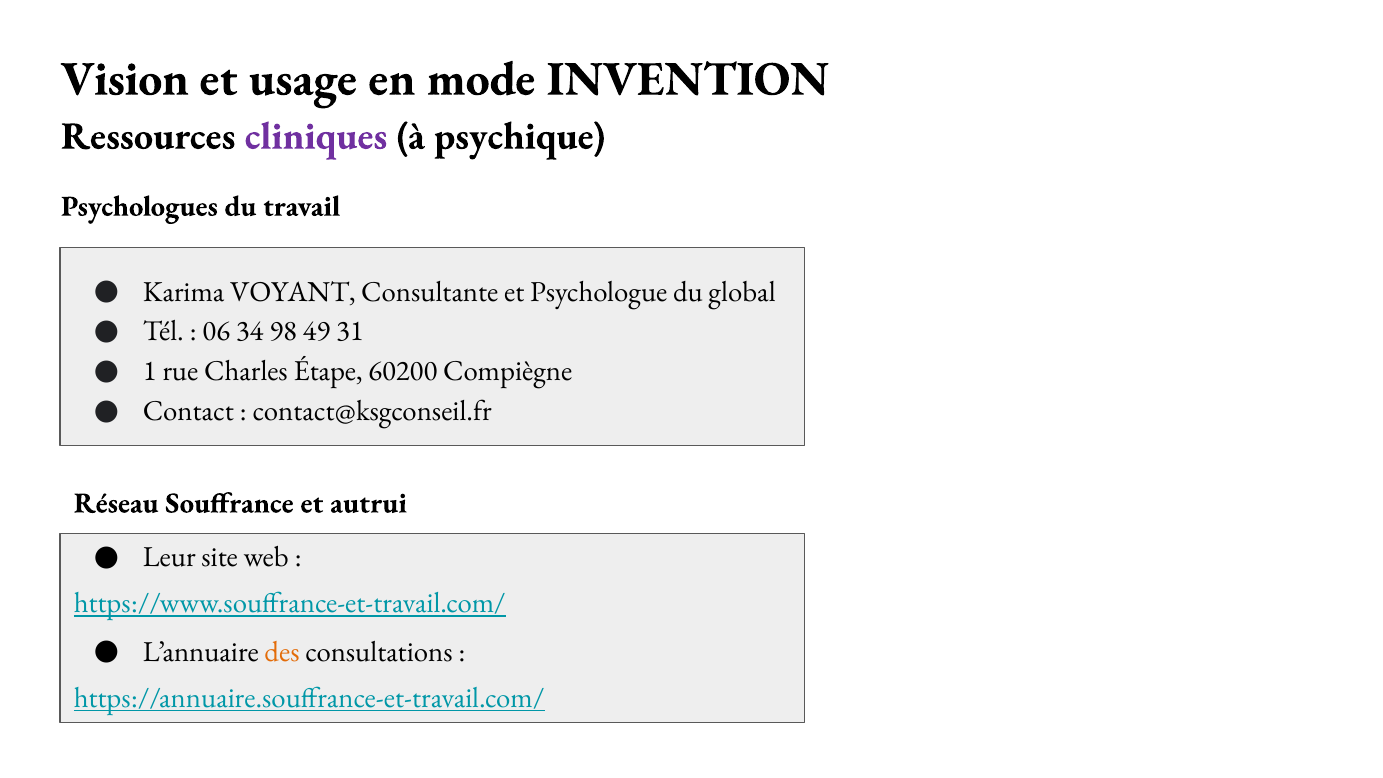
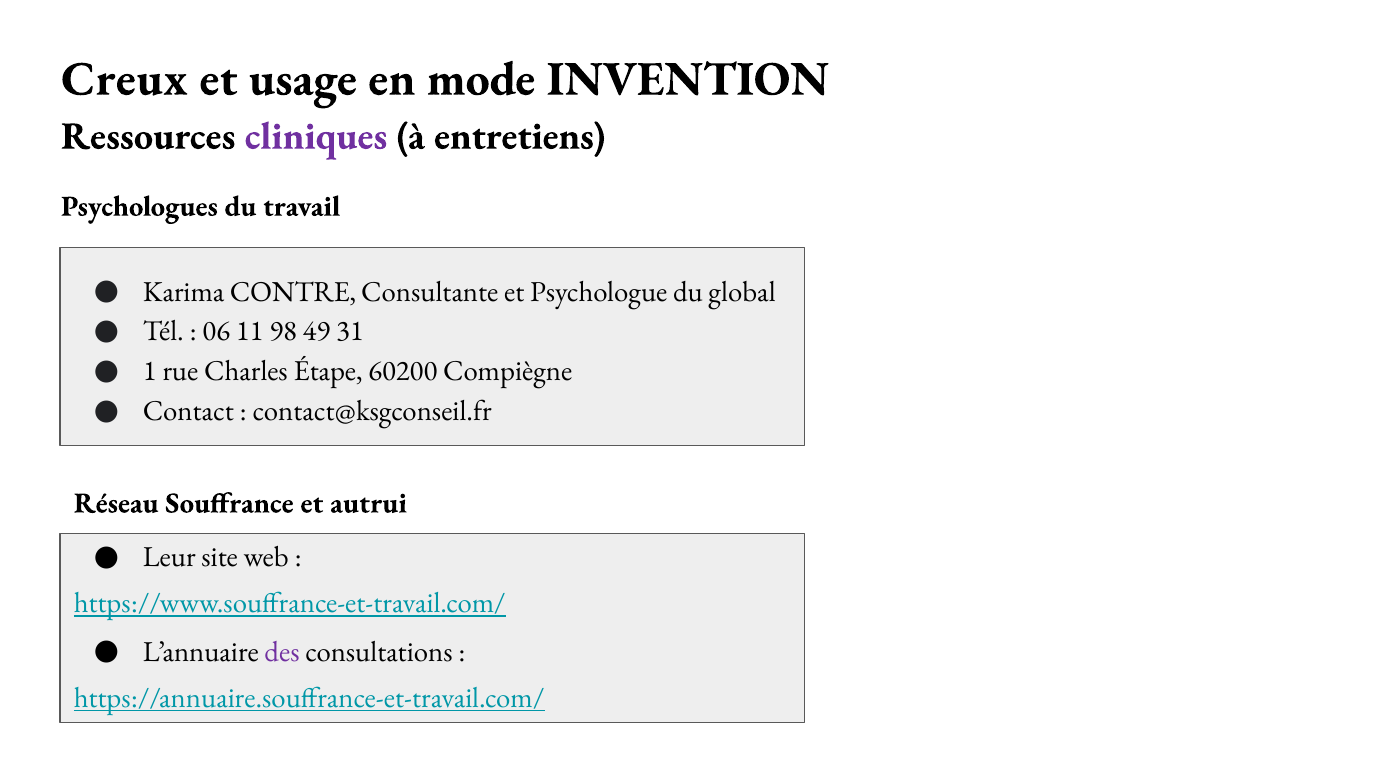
Vision: Vision -> Creux
psychique: psychique -> entretiens
VOYANT: VOYANT -> CONTRE
34: 34 -> 11
des colour: orange -> purple
